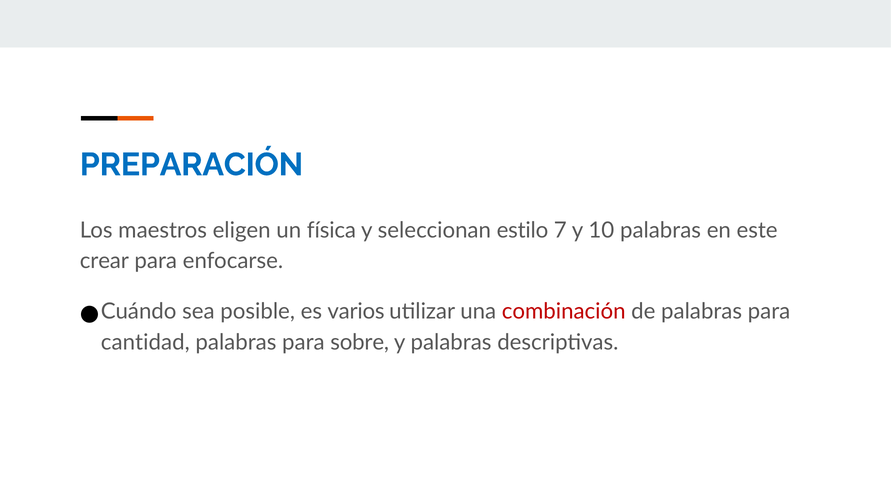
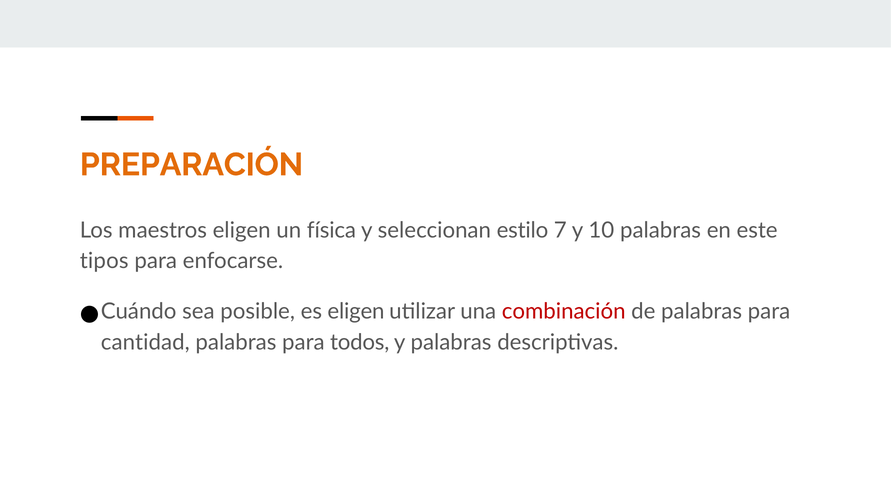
PREPARACIÓN colour: blue -> orange
crear: crear -> tipos
es varios: varios -> eligen
sobre: sobre -> todos
